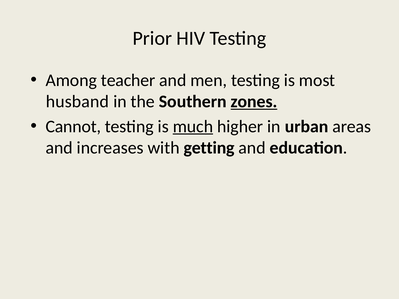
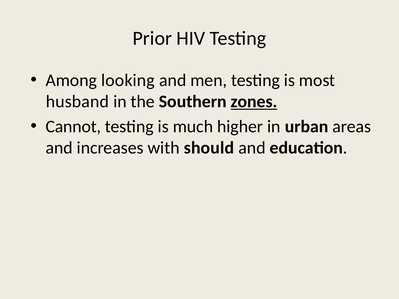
teacher: teacher -> looking
much underline: present -> none
getting: getting -> should
